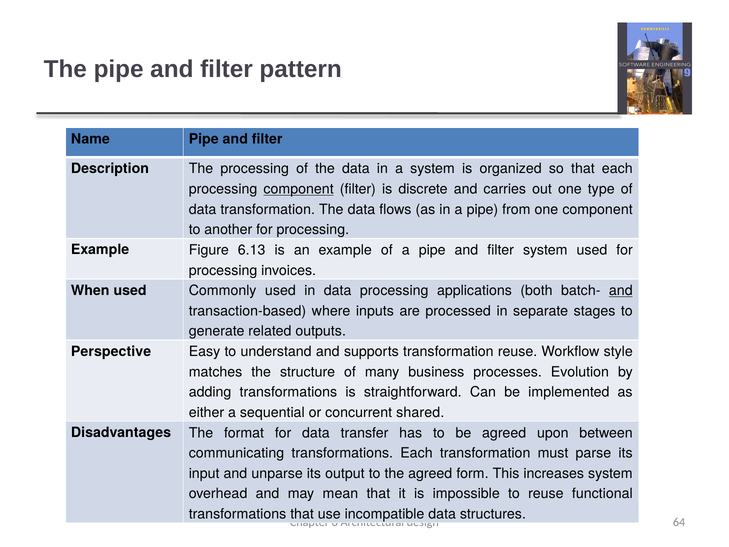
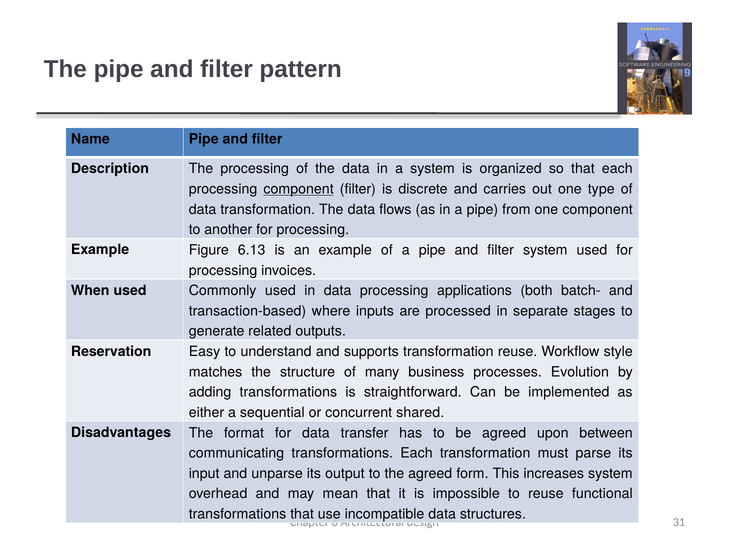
and at (621, 291) underline: present -> none
Perspective: Perspective -> Reservation
64: 64 -> 31
